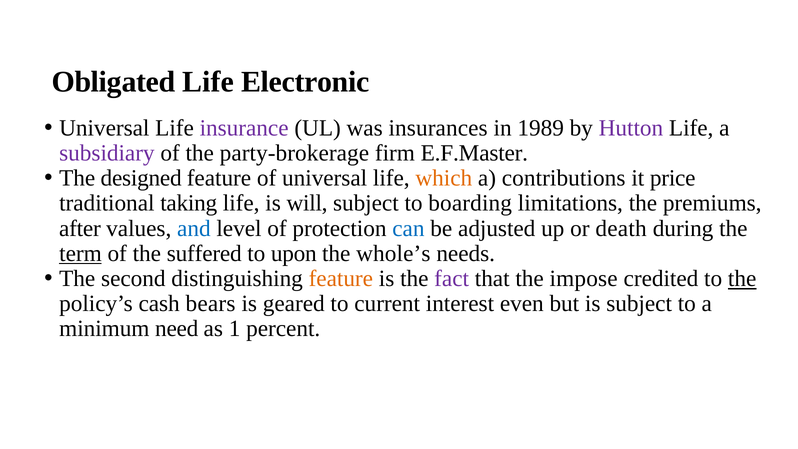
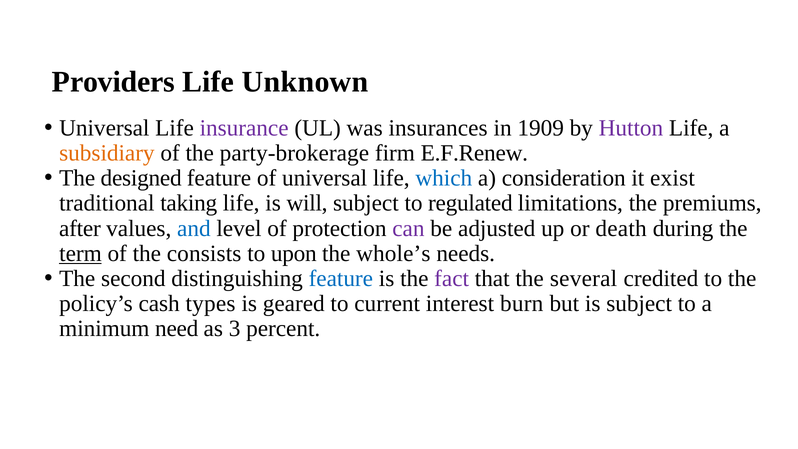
Obligated: Obligated -> Providers
Electronic: Electronic -> Unknown
1989: 1989 -> 1909
subsidiary colour: purple -> orange
E.F.Master: E.F.Master -> E.F.Renew
which colour: orange -> blue
contributions: contributions -> consideration
price: price -> exist
boarding: boarding -> regulated
can colour: blue -> purple
suffered: suffered -> consists
feature at (341, 278) colour: orange -> blue
impose: impose -> several
the at (742, 278) underline: present -> none
bears: bears -> types
even: even -> burn
1: 1 -> 3
